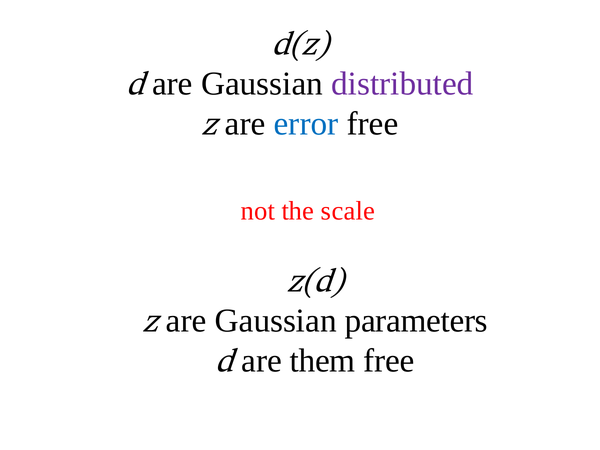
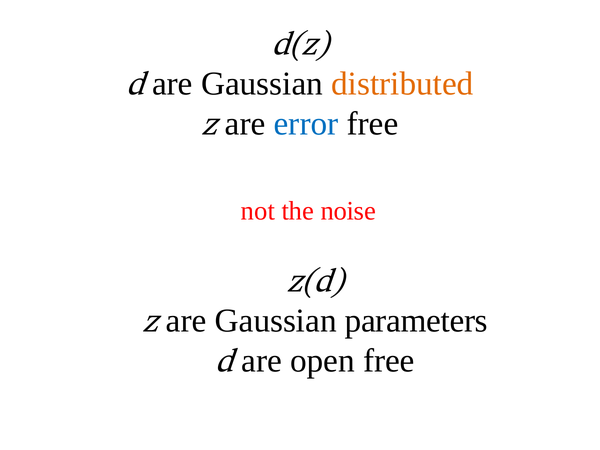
distributed colour: purple -> orange
scale: scale -> noise
them: them -> open
